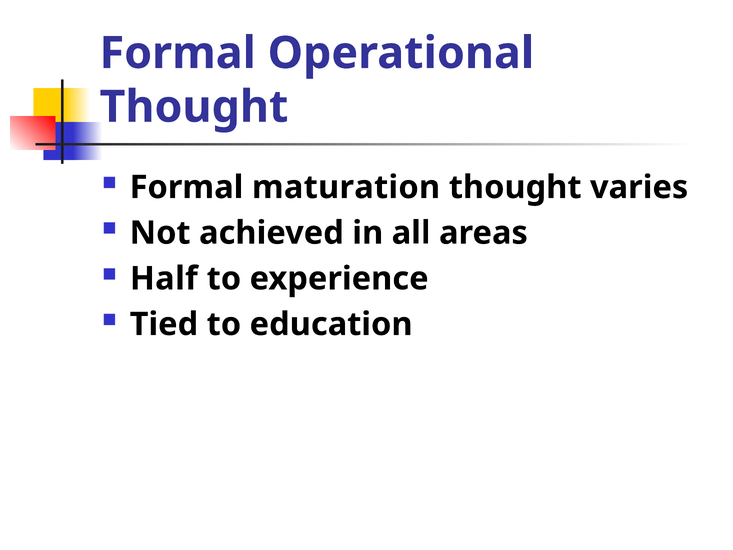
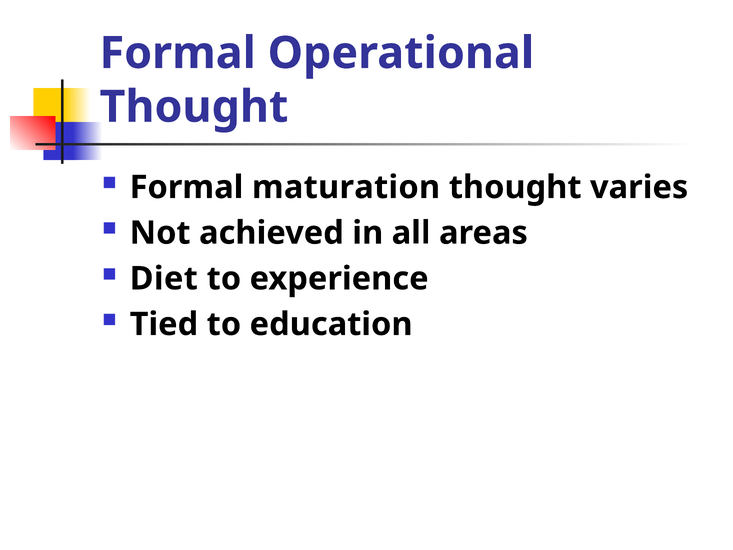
Half: Half -> Diet
